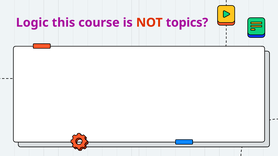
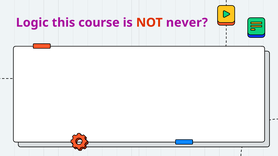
topics: topics -> never
